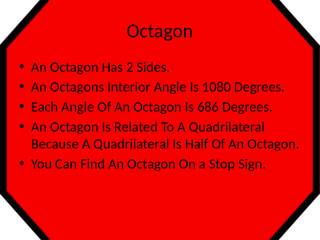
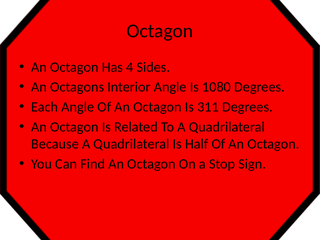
2: 2 -> 4
686: 686 -> 311
